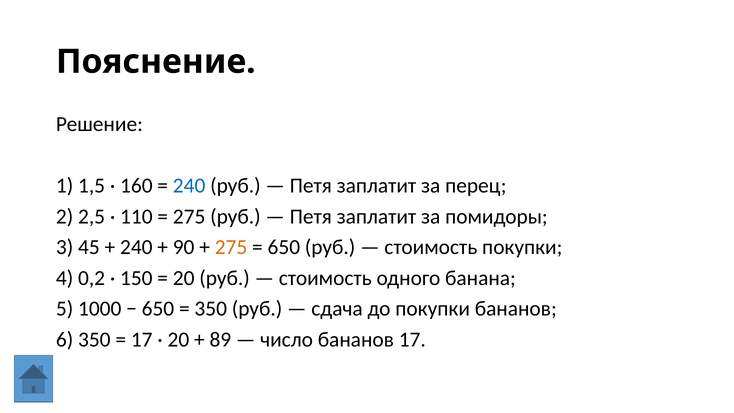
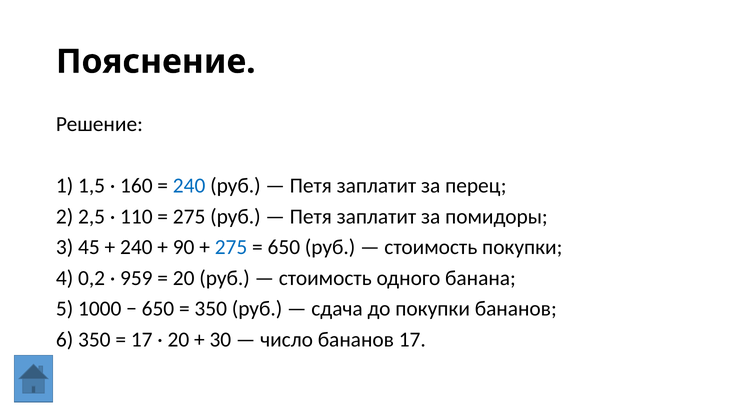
275 at (231, 247) colour: orange -> blue
150: 150 -> 959
89: 89 -> 30
